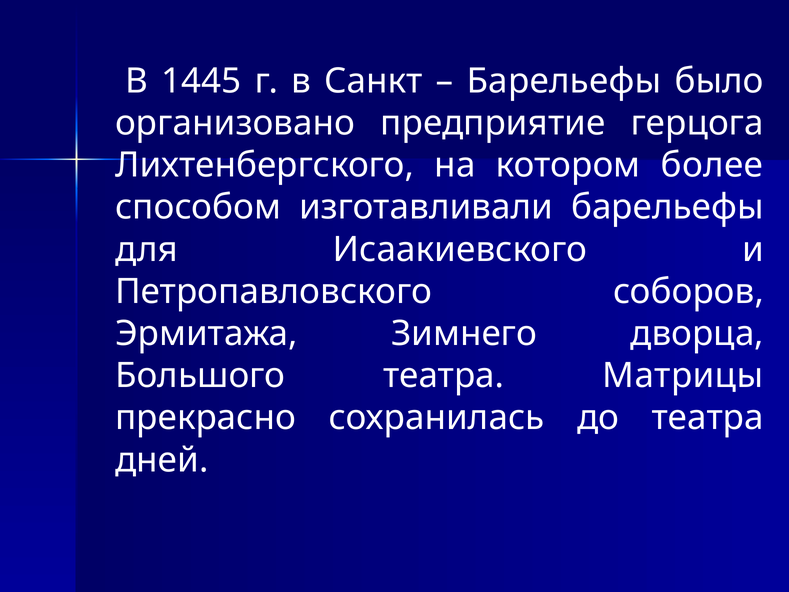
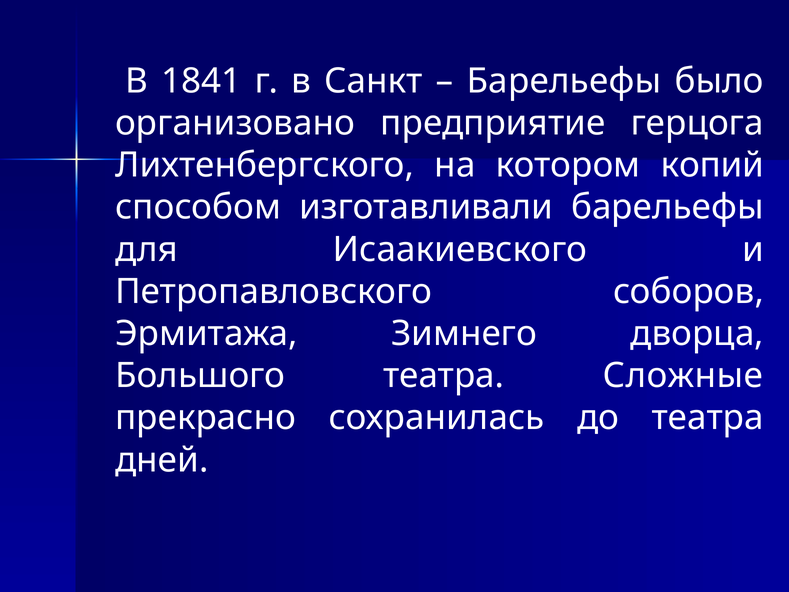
1445: 1445 -> 1841
более: более -> копий
Матрицы: Матрицы -> Сложные
